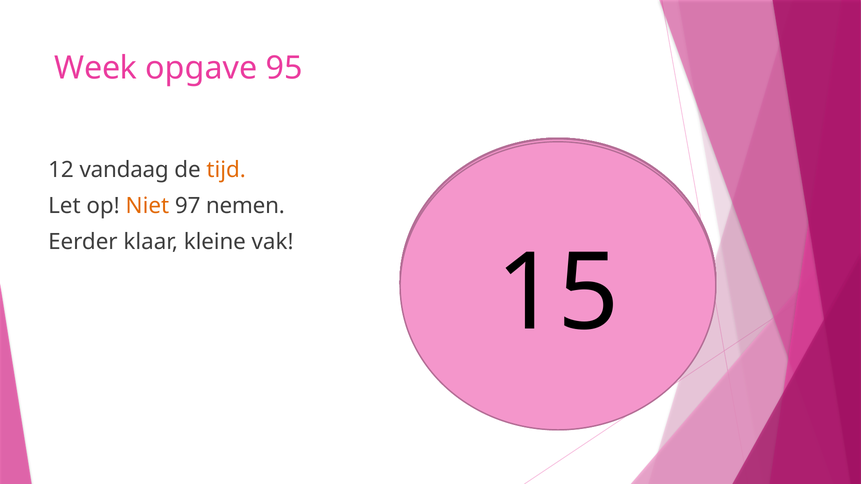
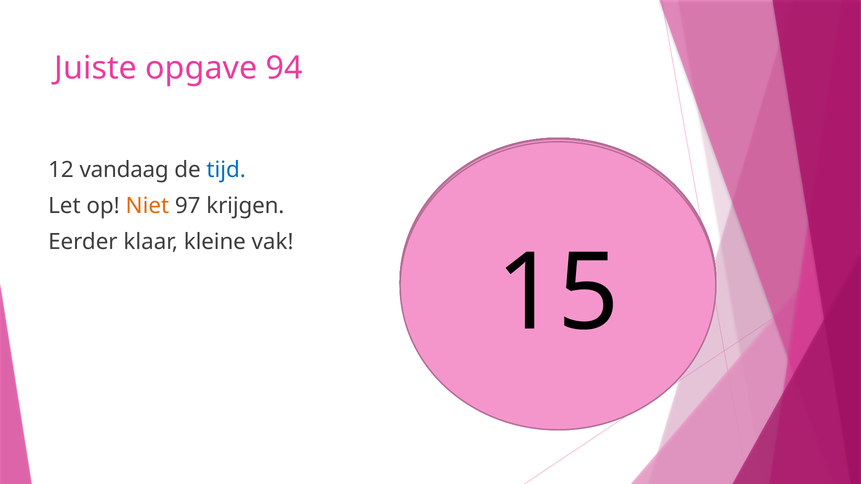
Week: Week -> Juiste
95: 95 -> 94
tijd colour: orange -> blue
nemen: nemen -> krijgen
